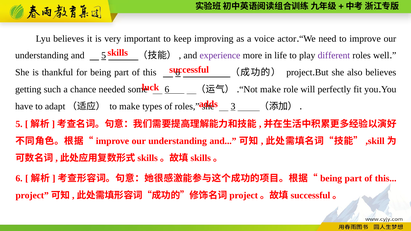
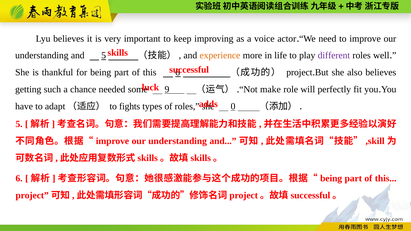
experience colour: purple -> orange
some 6: 6 -> 9
to make: make -> fights
3: 3 -> 0
